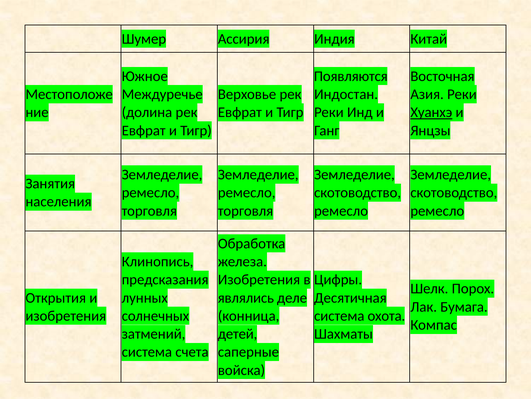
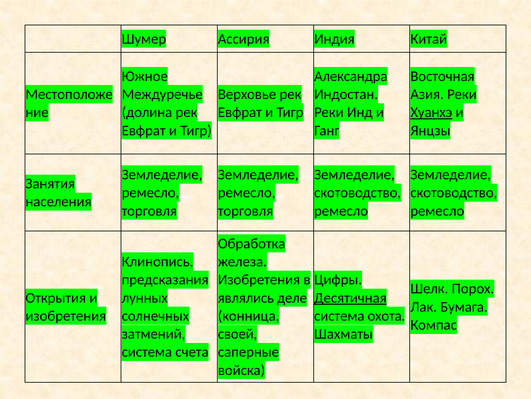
Появляются: Появляются -> Александра
Десятичная underline: none -> present
детей: детей -> своей
